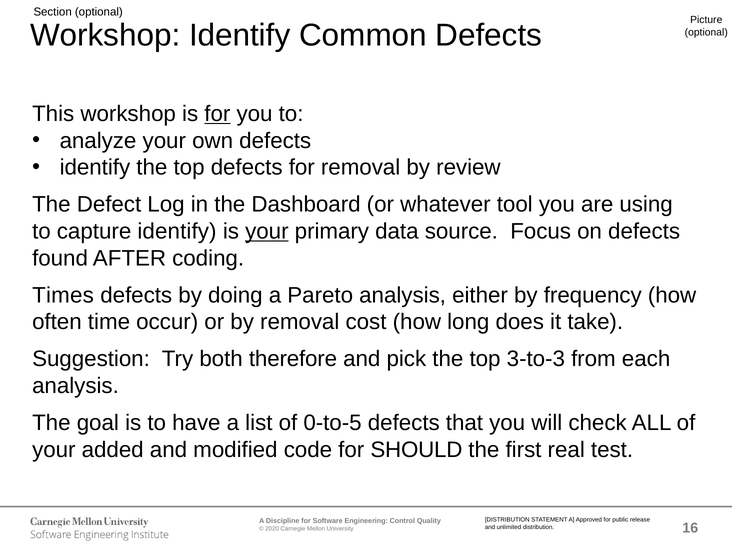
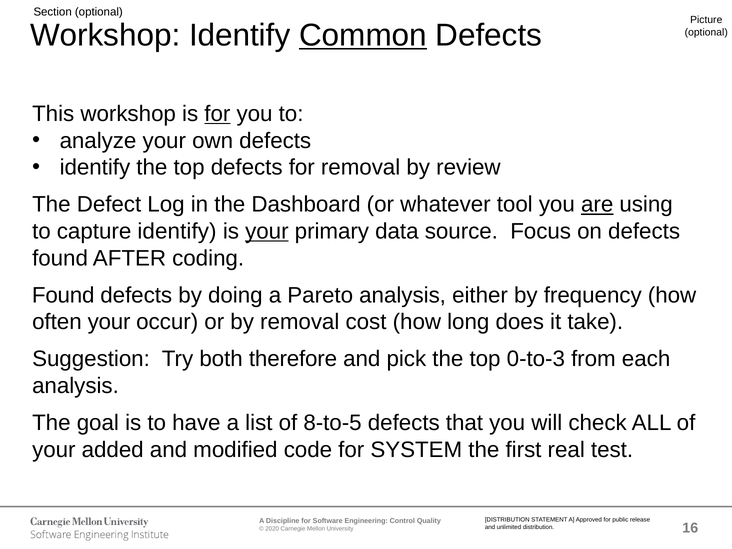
Common underline: none -> present
are underline: none -> present
Times at (63, 295): Times -> Found
often time: time -> your
3-to-3: 3-to-3 -> 0-to-3
0-to-5: 0-to-5 -> 8-to-5
SHOULD: SHOULD -> SYSTEM
